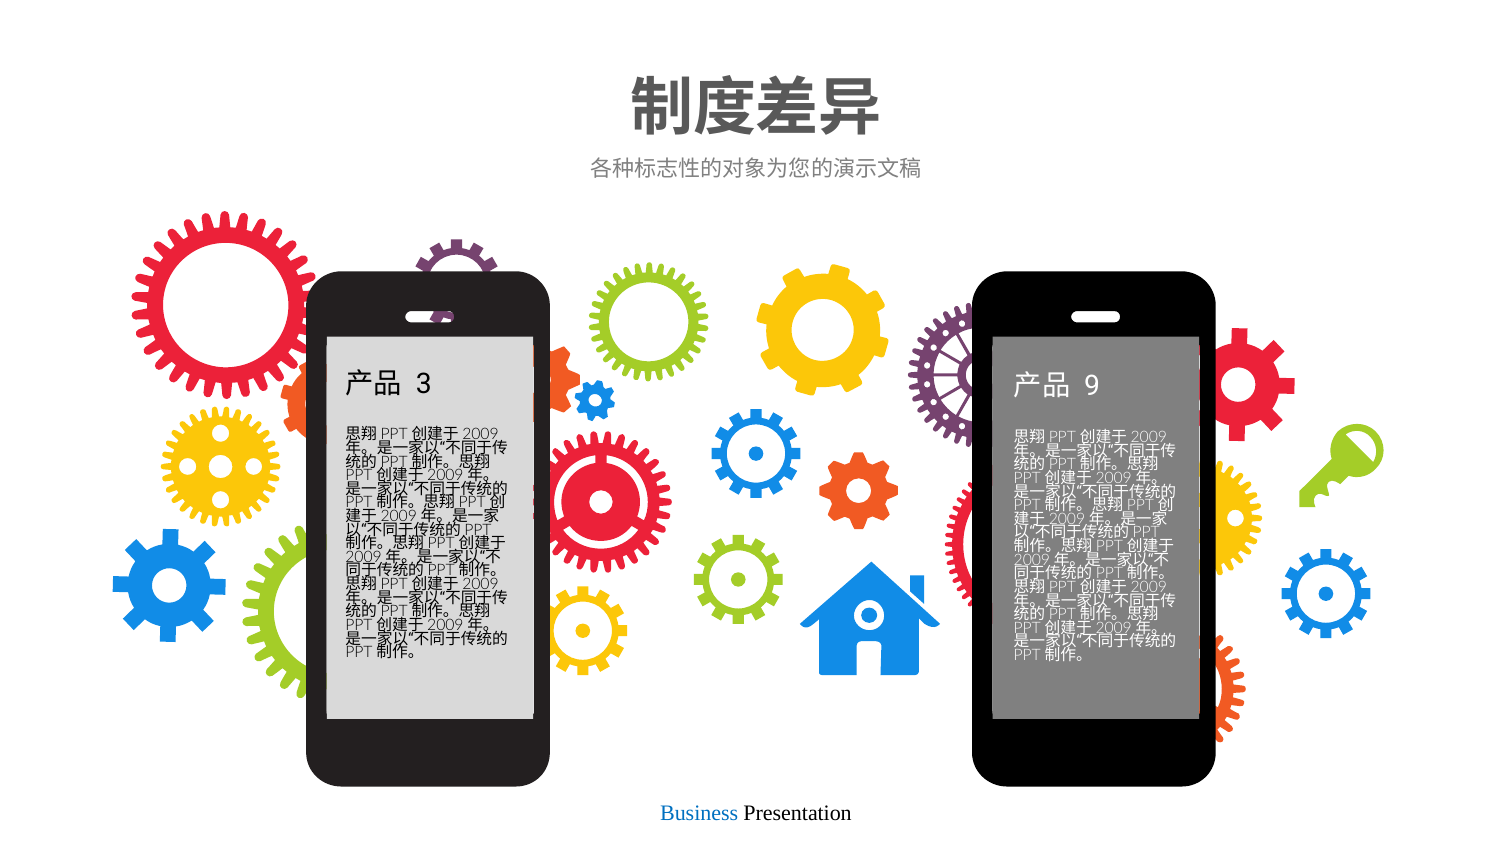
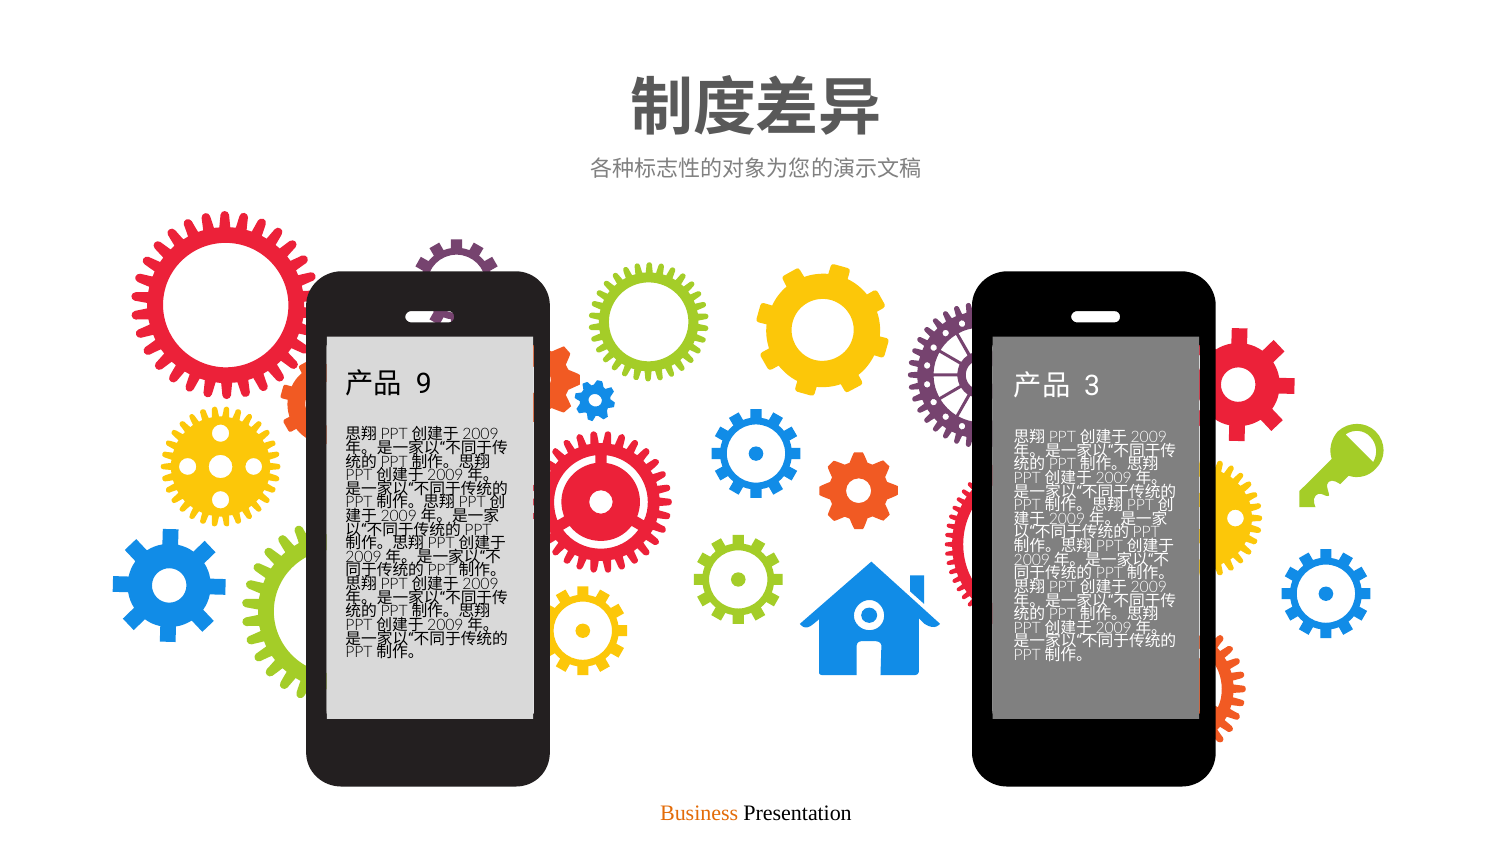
3: 3 -> 9
9: 9 -> 3
Business colour: blue -> orange
